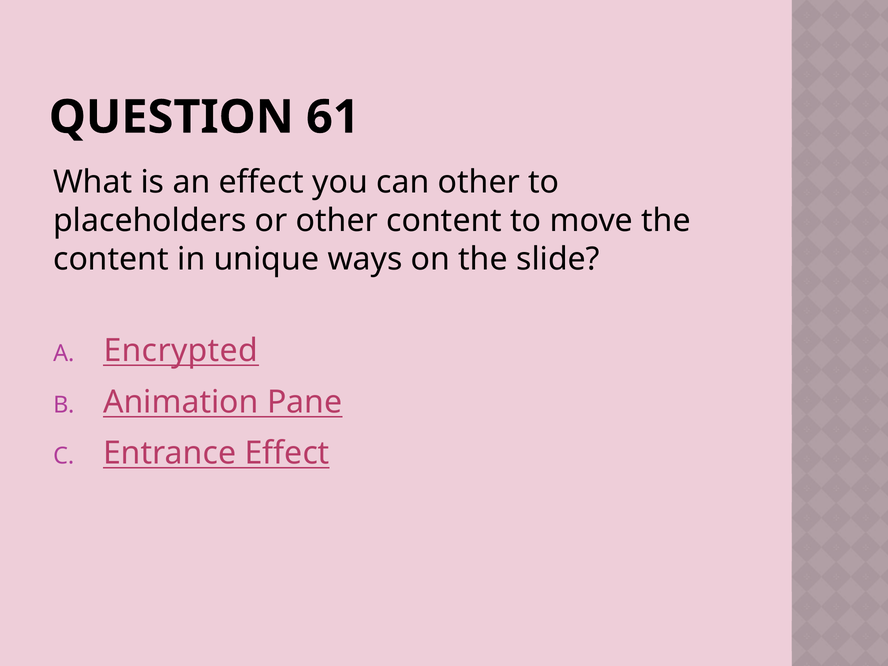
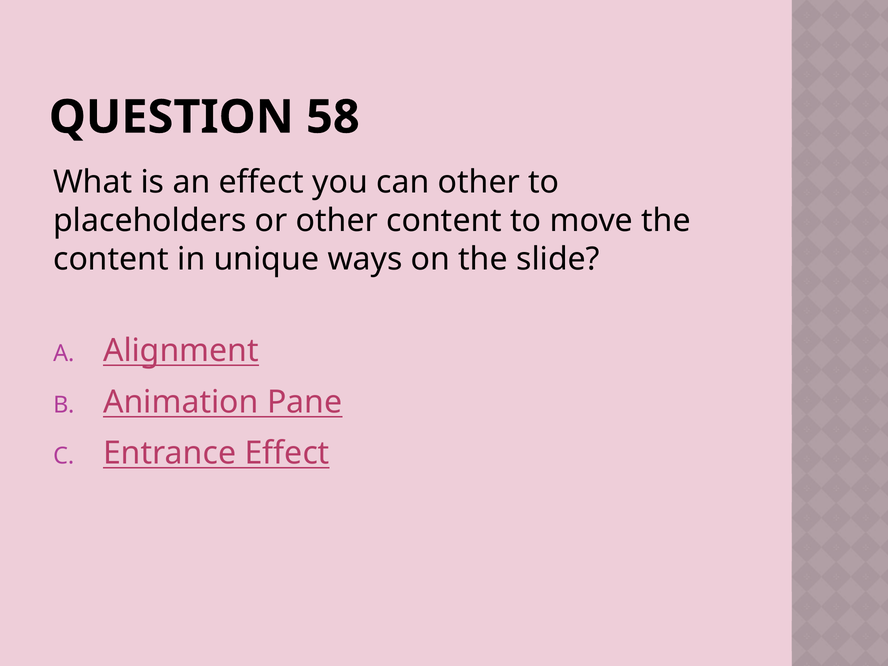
61: 61 -> 58
Encrypted: Encrypted -> Alignment
